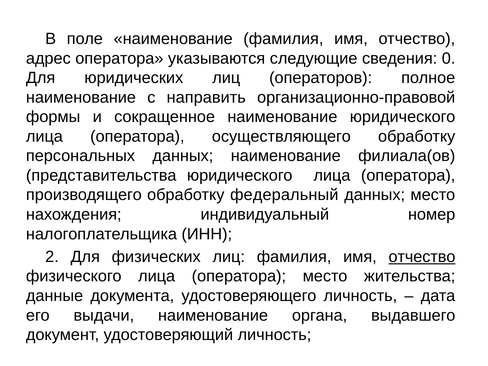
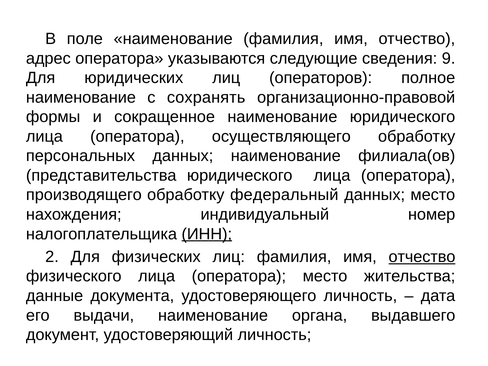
0: 0 -> 9
направить: направить -> сохранять
ИНН underline: none -> present
